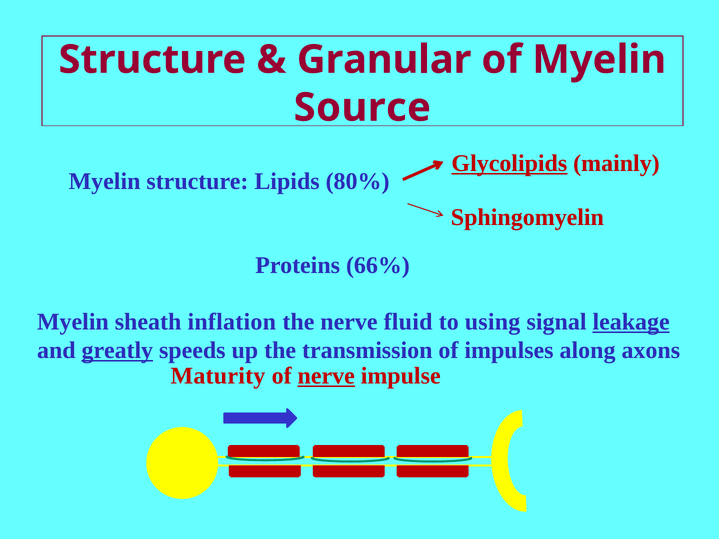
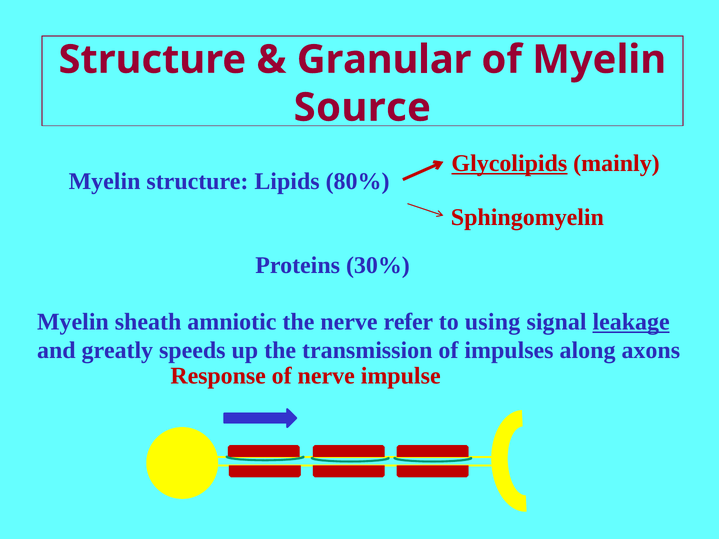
66%: 66% -> 30%
inflation: inflation -> amniotic
fluid: fluid -> refer
greatly underline: present -> none
Maturity: Maturity -> Response
nerve at (326, 376) underline: present -> none
